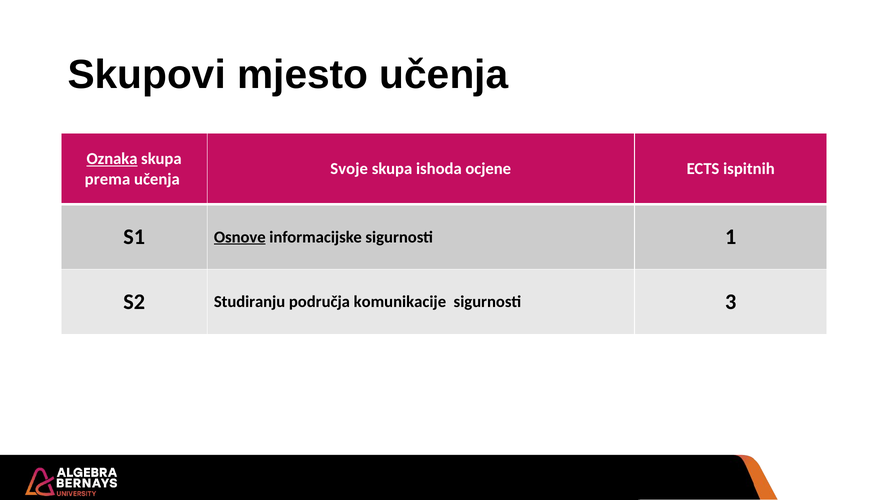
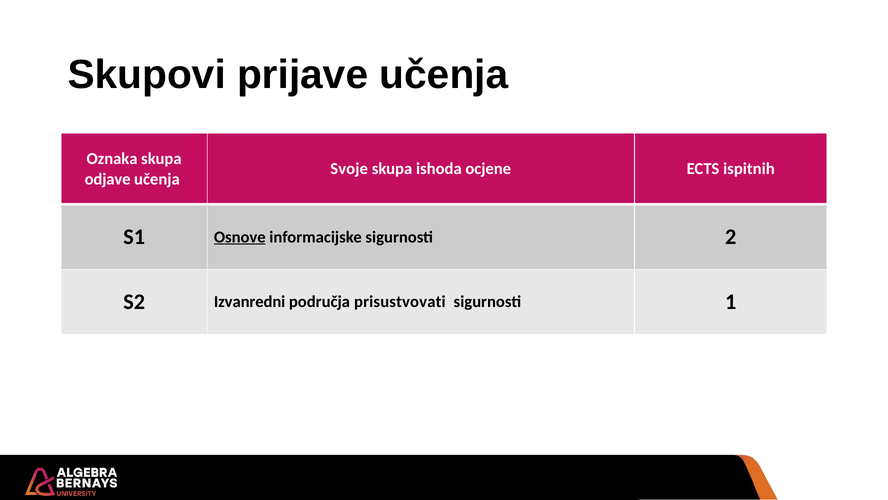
mjesto: mjesto -> prijave
Oznaka underline: present -> none
prema: prema -> odjave
1: 1 -> 2
Studiranju: Studiranju -> Izvanredni
komunikacije: komunikacije -> prisustvovati
3: 3 -> 1
